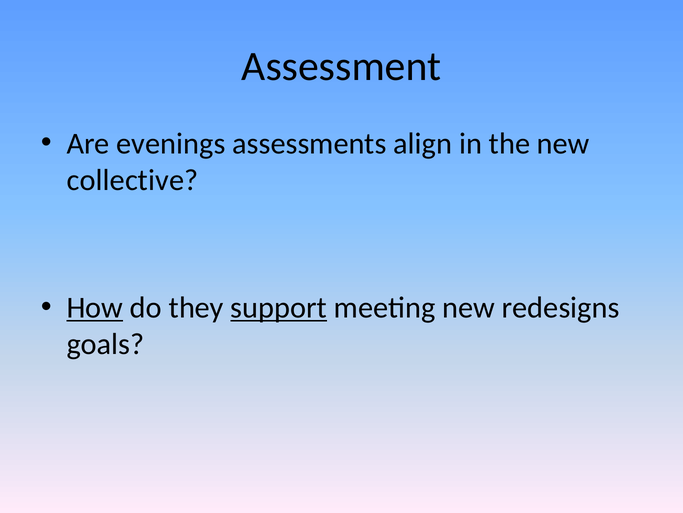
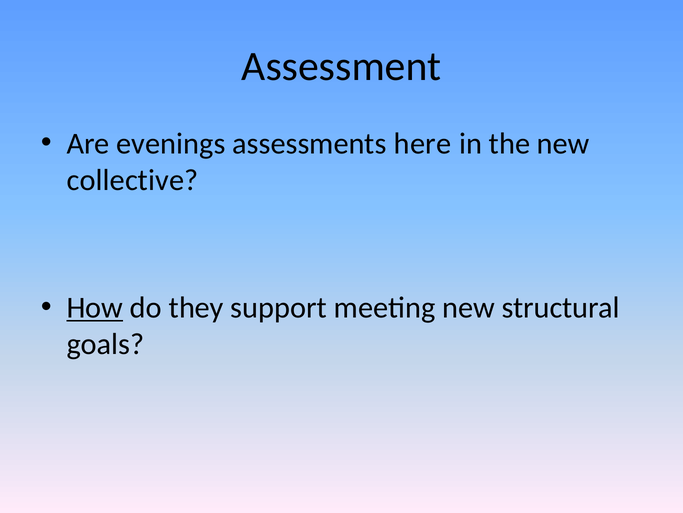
align: align -> here
support underline: present -> none
redesigns: redesigns -> structural
